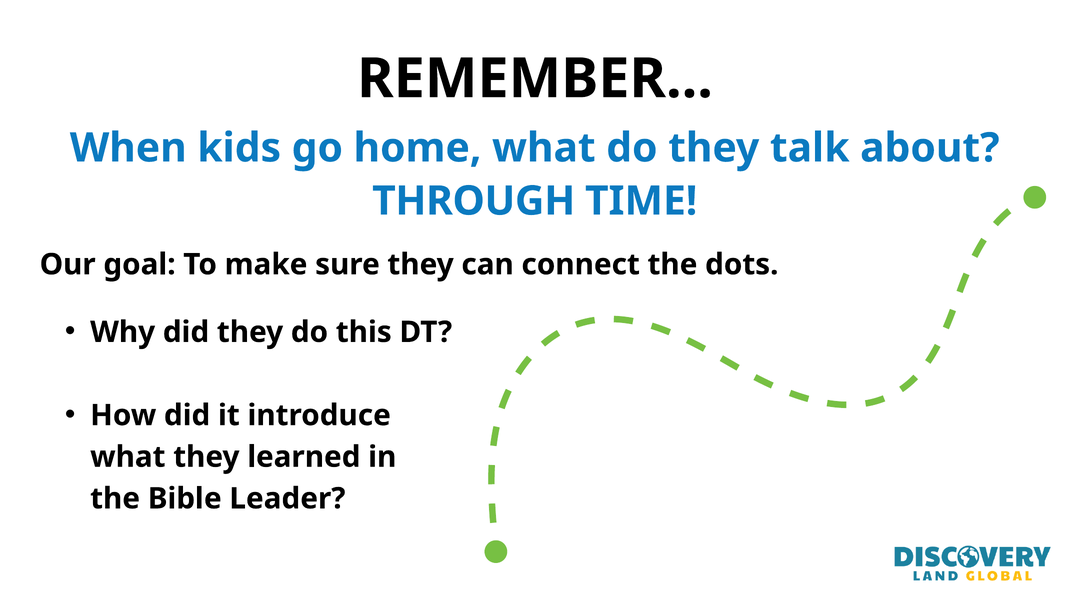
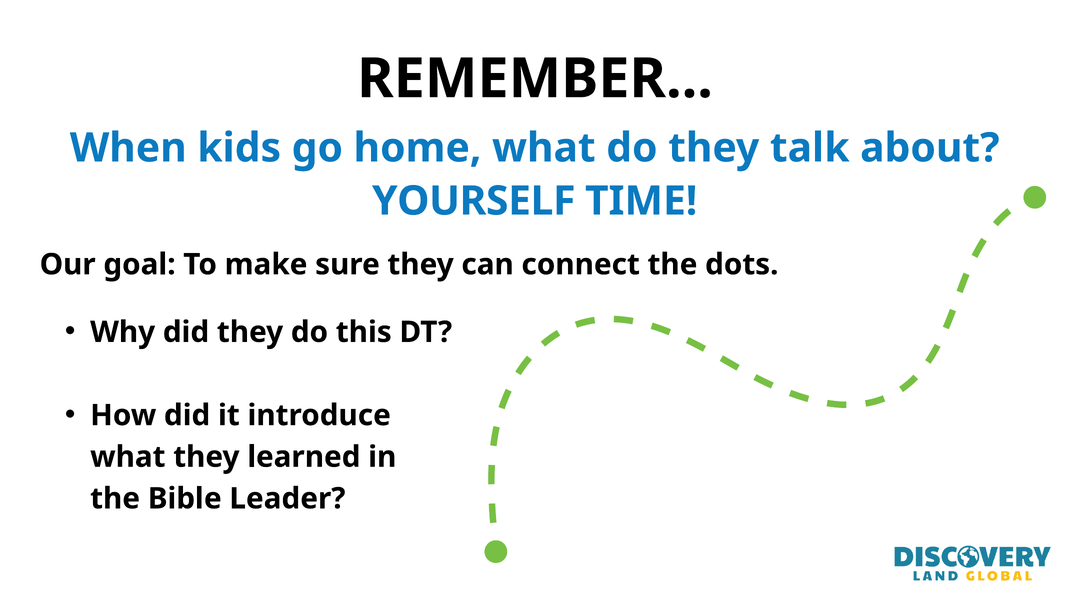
THROUGH: THROUGH -> YOURSELF
